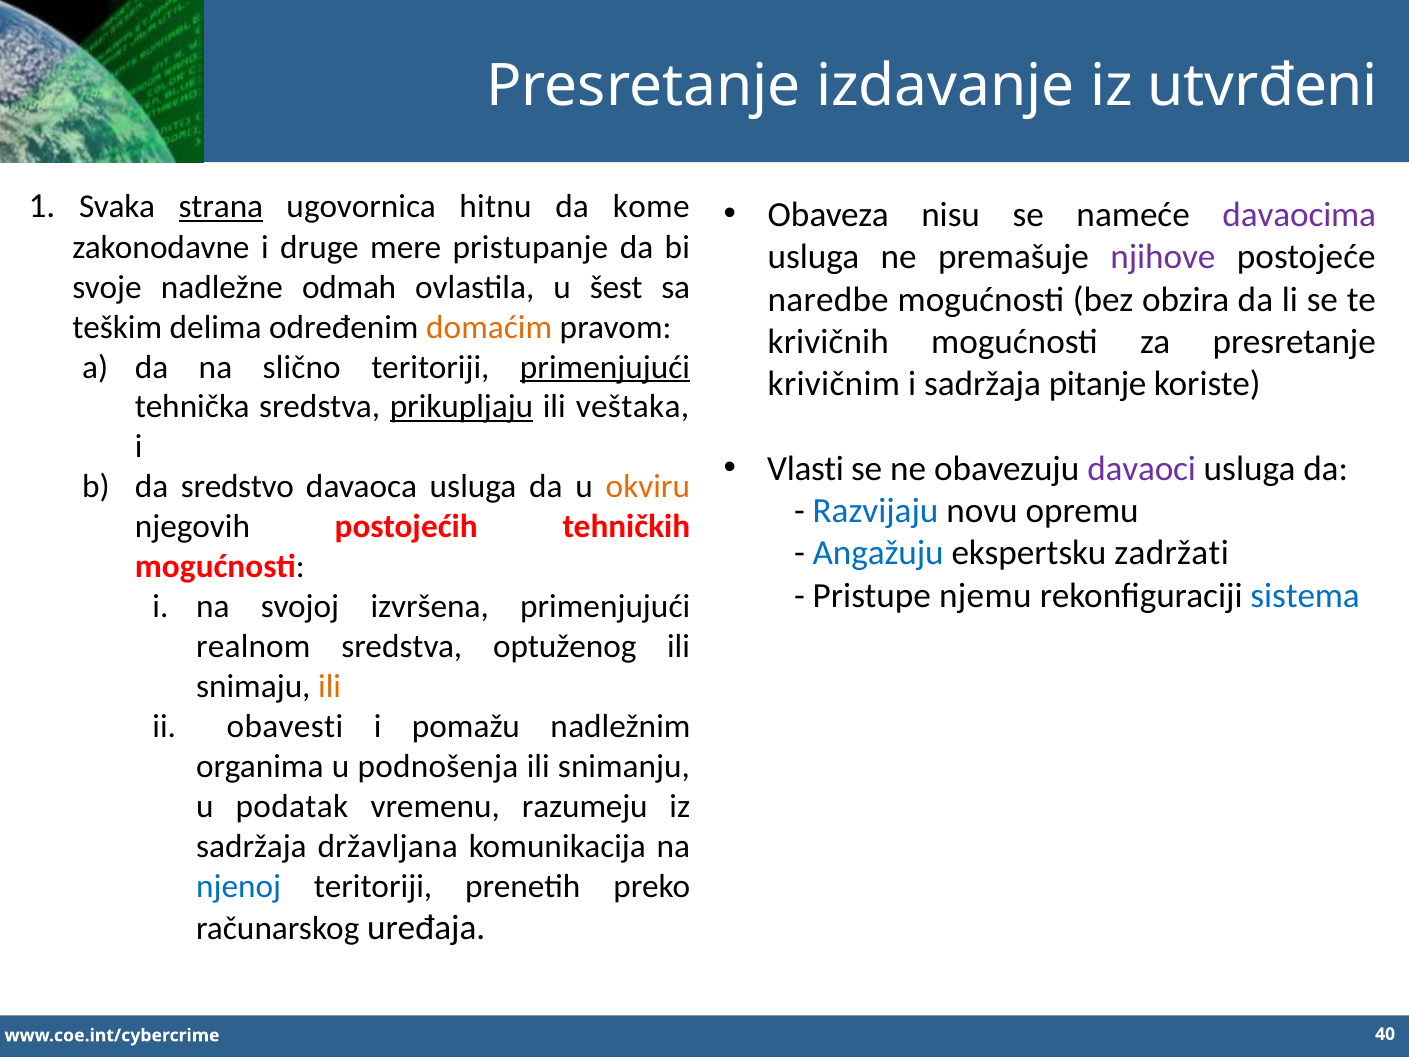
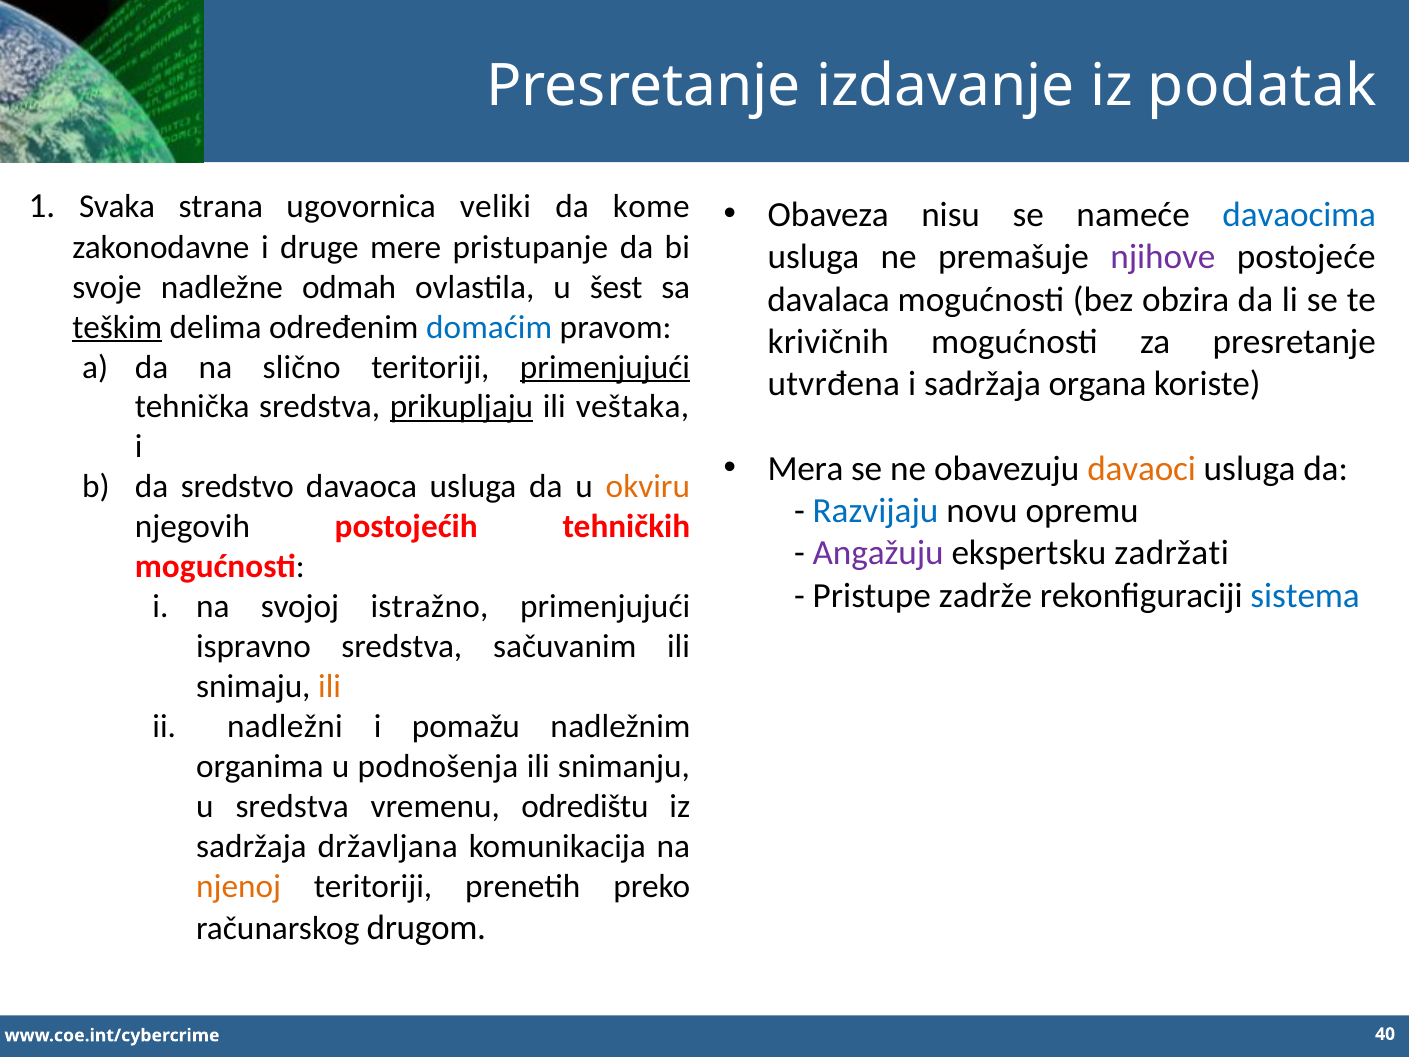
utvrđeni: utvrđeni -> podatak
strana underline: present -> none
hitnu: hitnu -> veliki
davaocima colour: purple -> blue
naredbe: naredbe -> davalaca
teškim underline: none -> present
domaćim colour: orange -> blue
krivičnim: krivičnim -> utvrđena
pitanje: pitanje -> organa
Vlasti: Vlasti -> Mera
davaoci colour: purple -> orange
Angažuju colour: blue -> purple
njemu: njemu -> zadrže
izvršena: izvršena -> istražno
realnom: realnom -> ispravno
optuženog: optuženog -> sačuvanim
obavesti: obavesti -> nadležni
u podatak: podatak -> sredstva
razumeju: razumeju -> odredištu
njenoj colour: blue -> orange
uređaja: uređaja -> drugom
